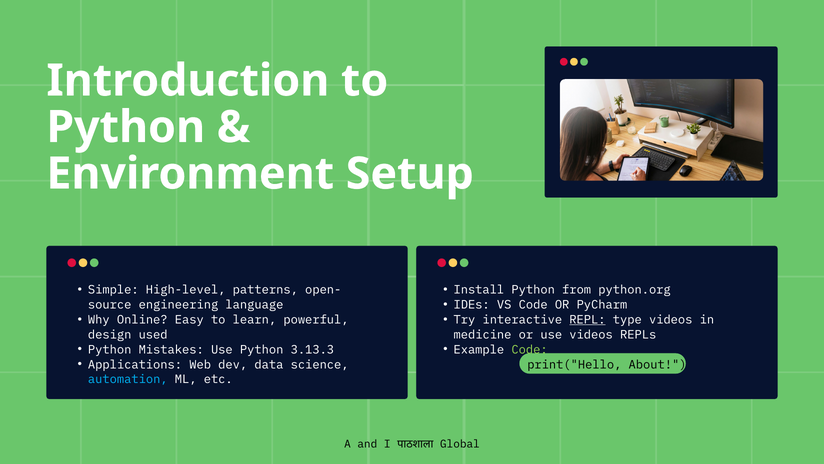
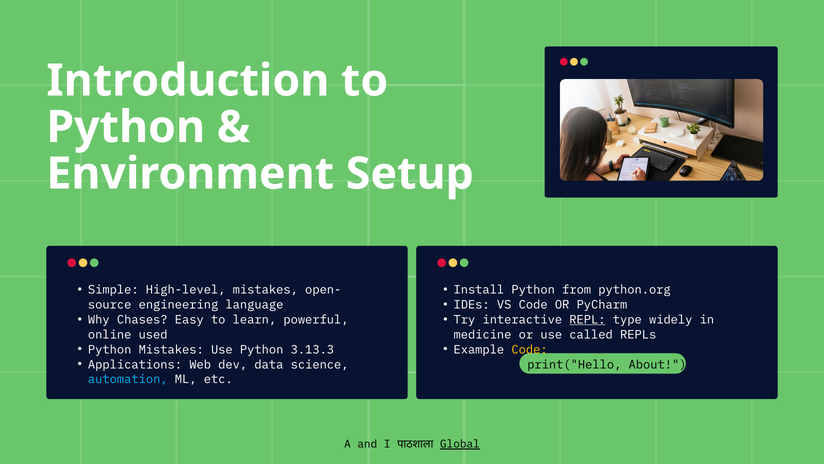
High-level patterns: patterns -> mistakes
Online: Online -> Chases
type videos: videos -> widely
design: design -> online
use videos: videos -> called
Code at (530, 349) colour: light green -> yellow
Global underline: none -> present
